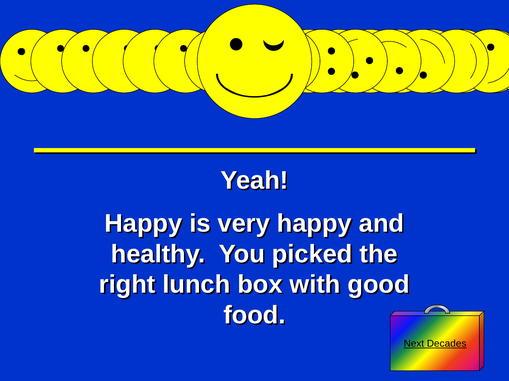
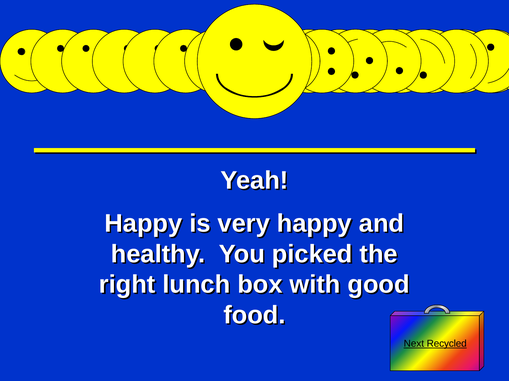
Decades: Decades -> Recycled
